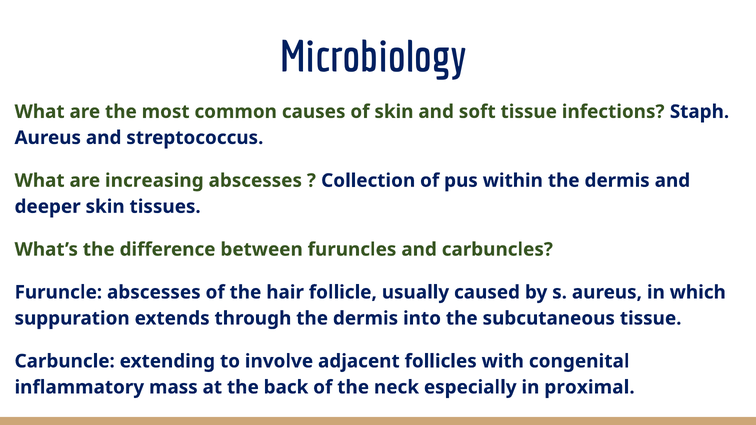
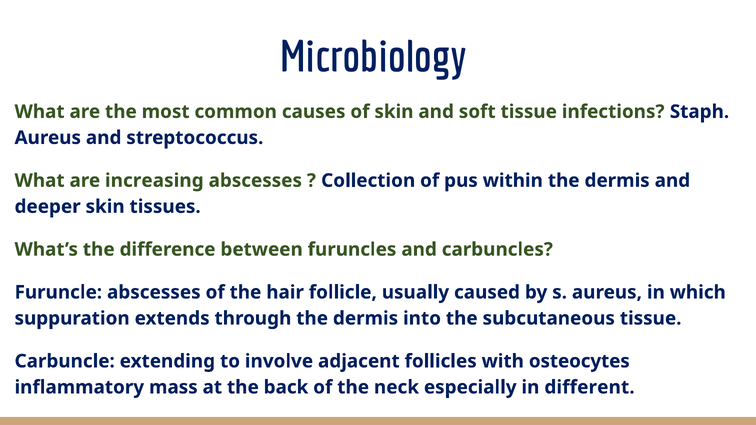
congenital: congenital -> osteocytes
proximal: proximal -> different
